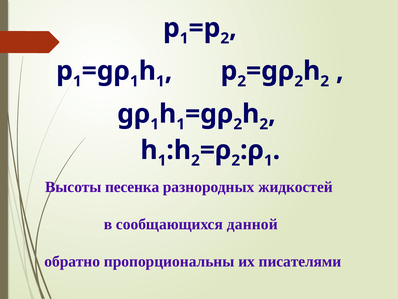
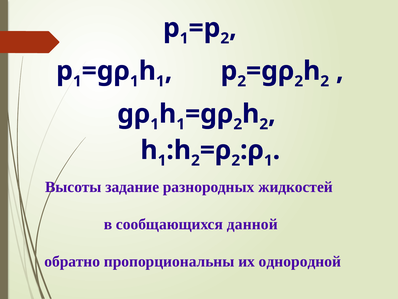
песенка: песенка -> задание
писателями: писателями -> однородной
